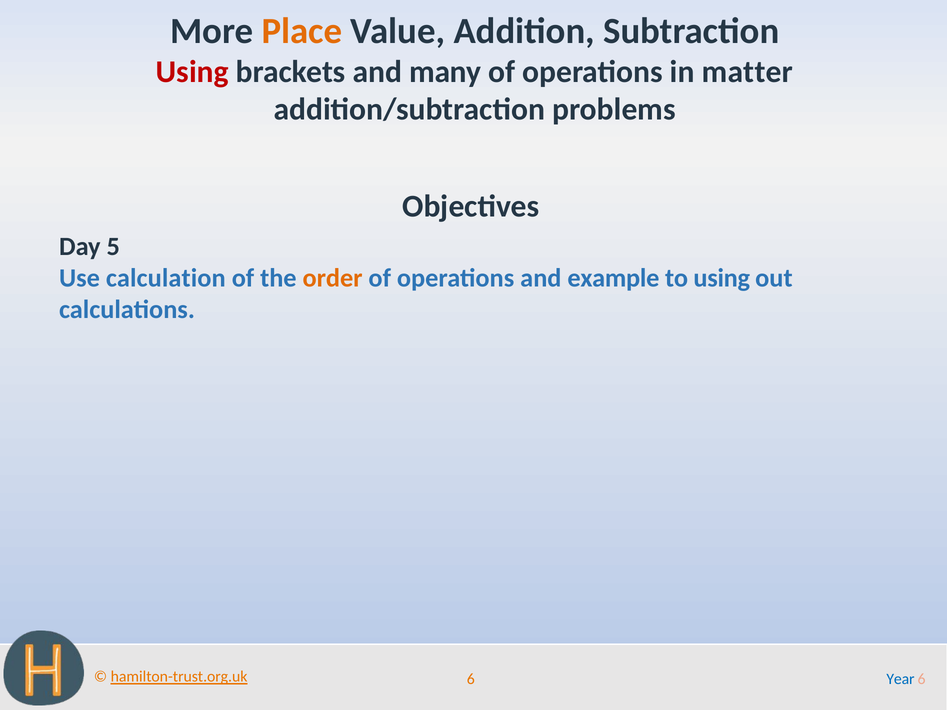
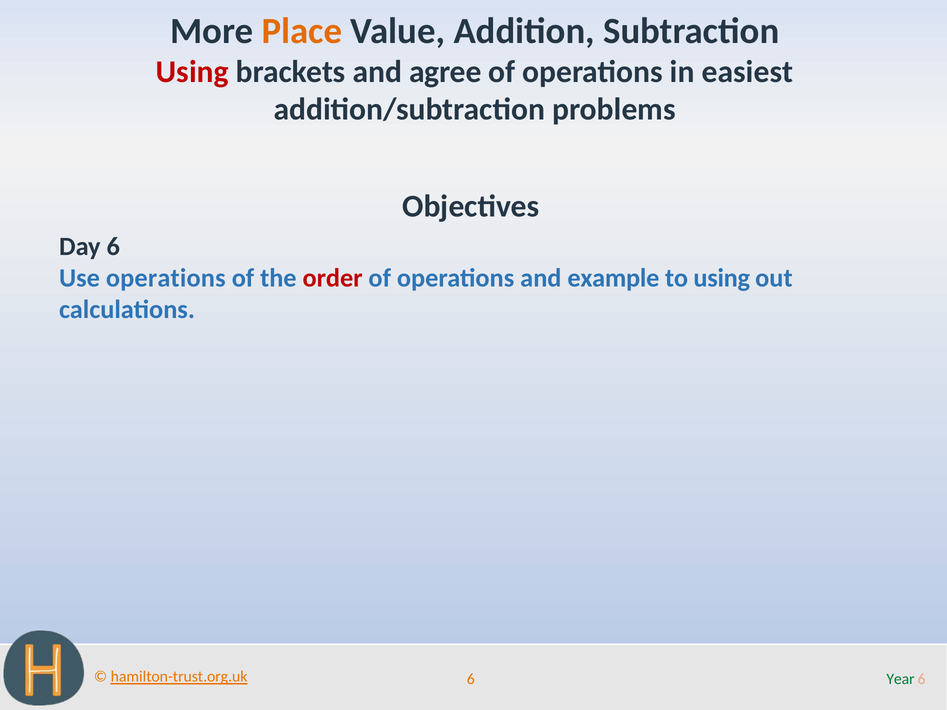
many: many -> agree
matter: matter -> easiest
Day 5: 5 -> 6
Use calculation: calculation -> operations
order colour: orange -> red
Year colour: blue -> green
